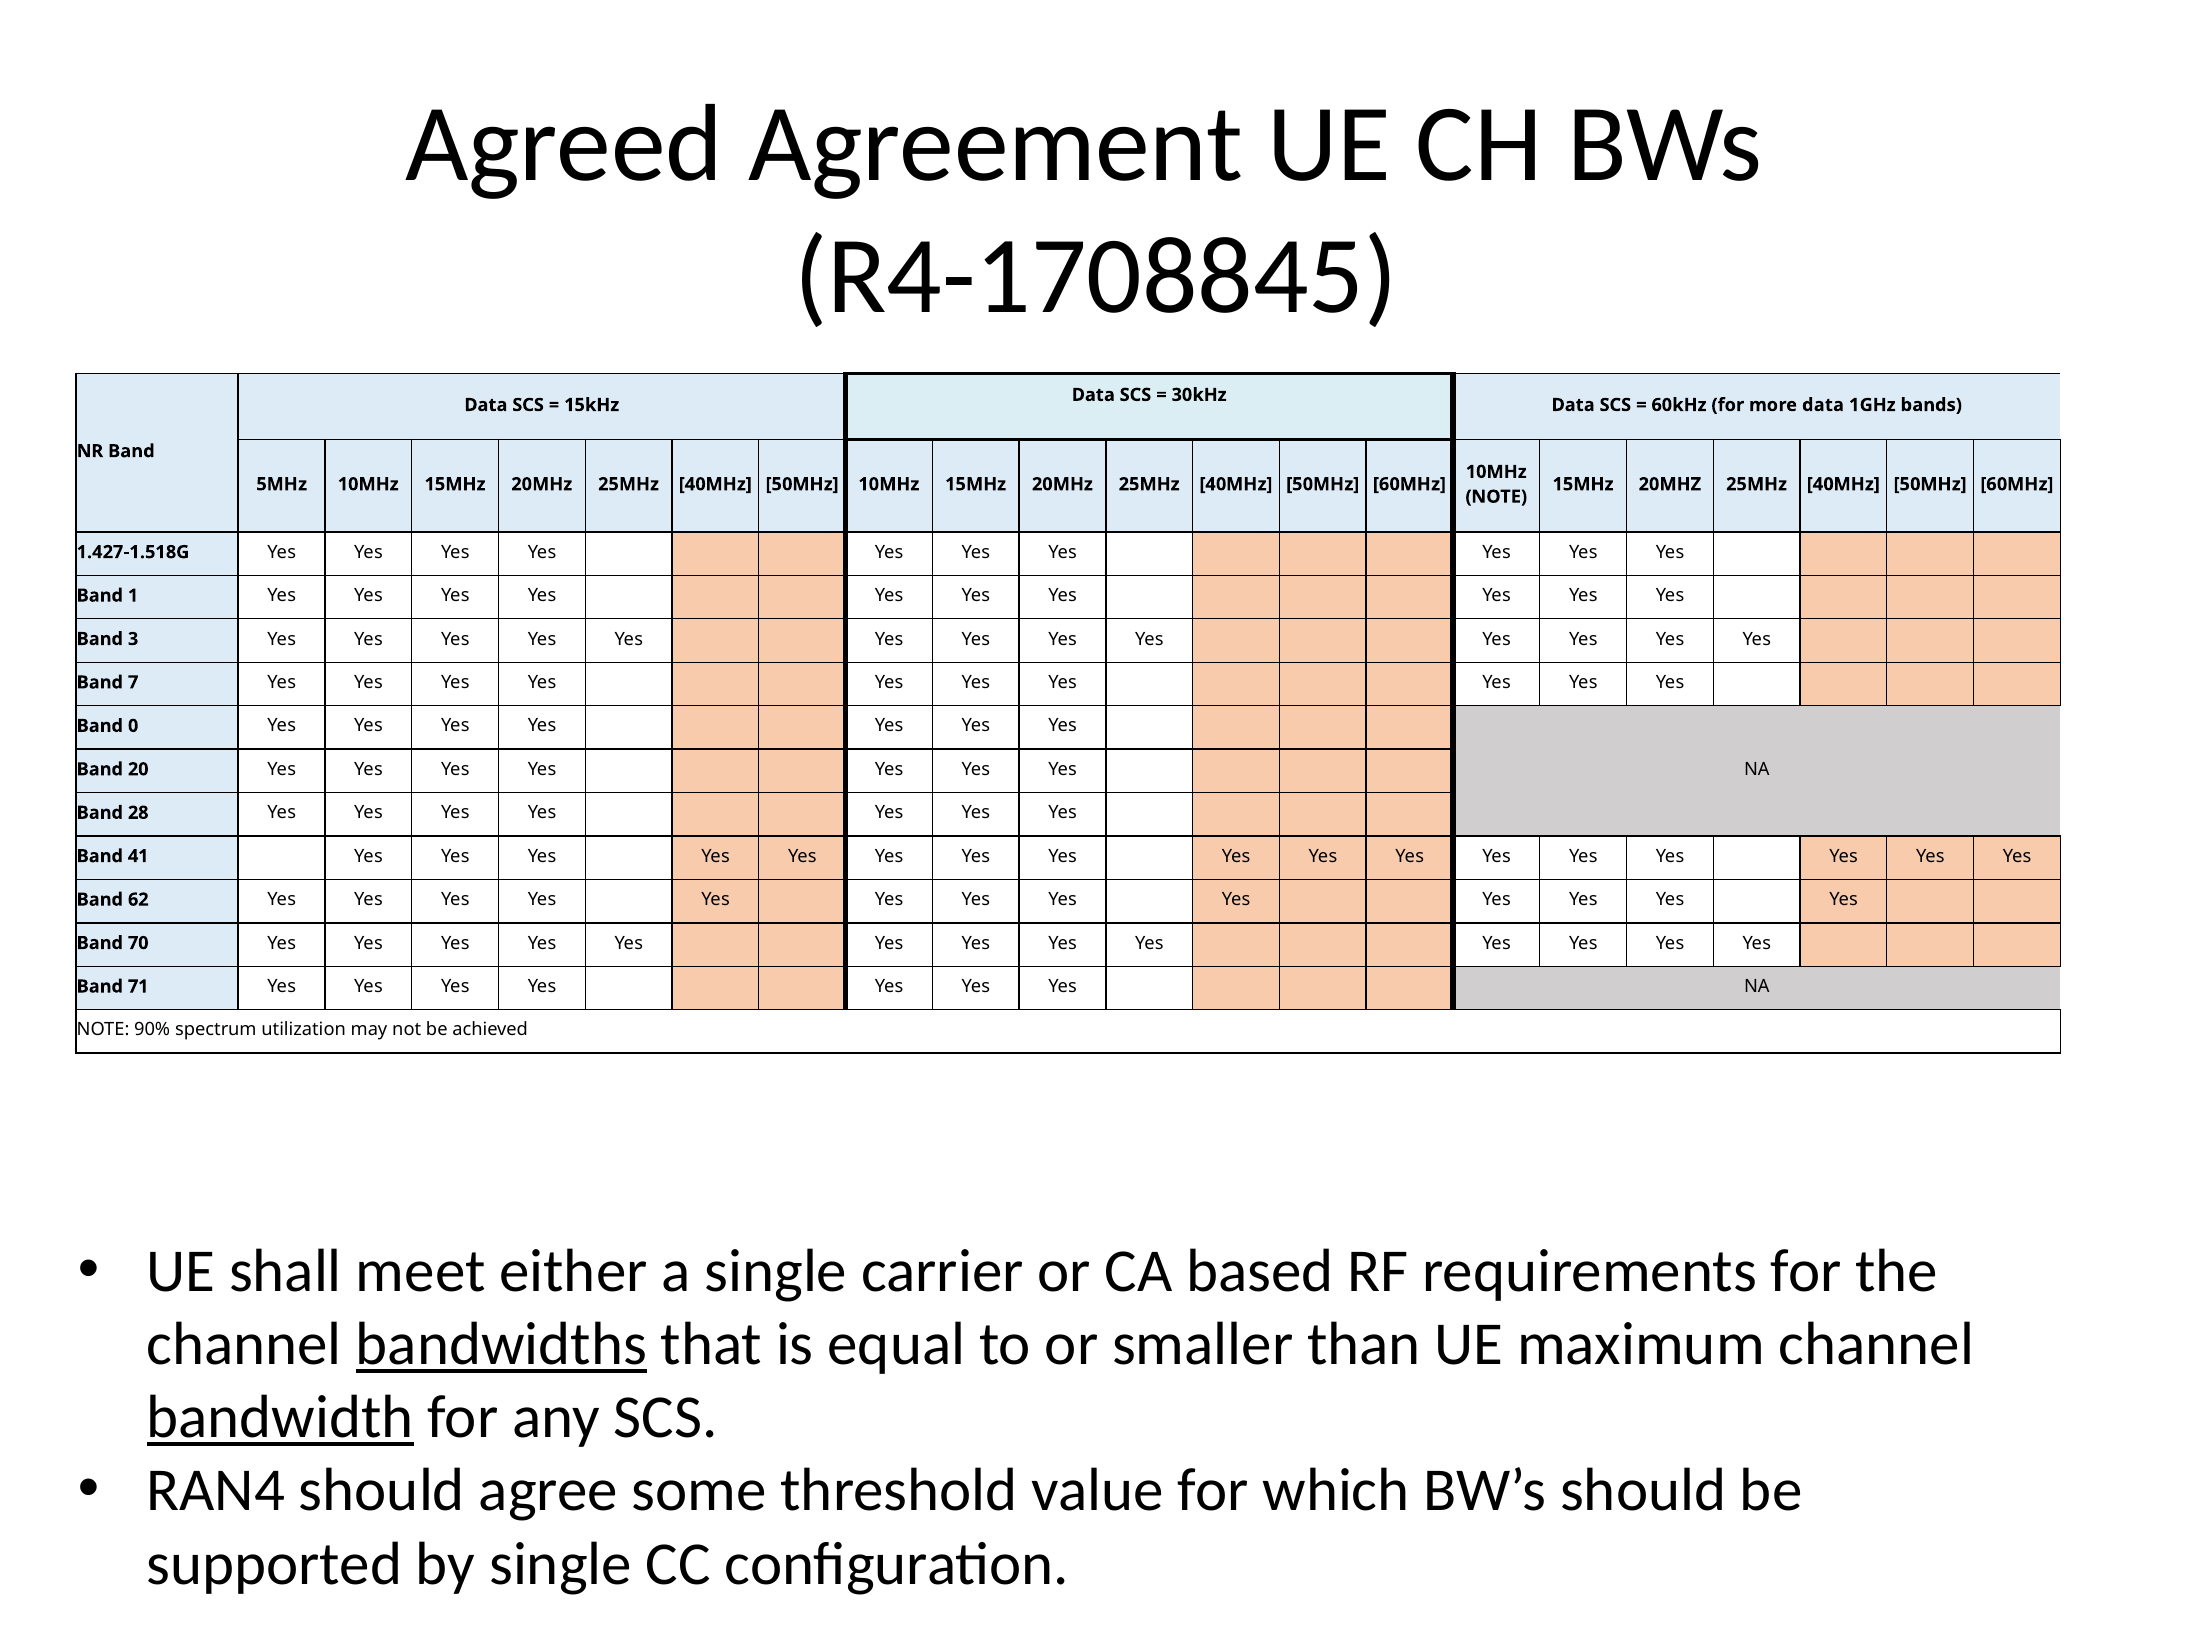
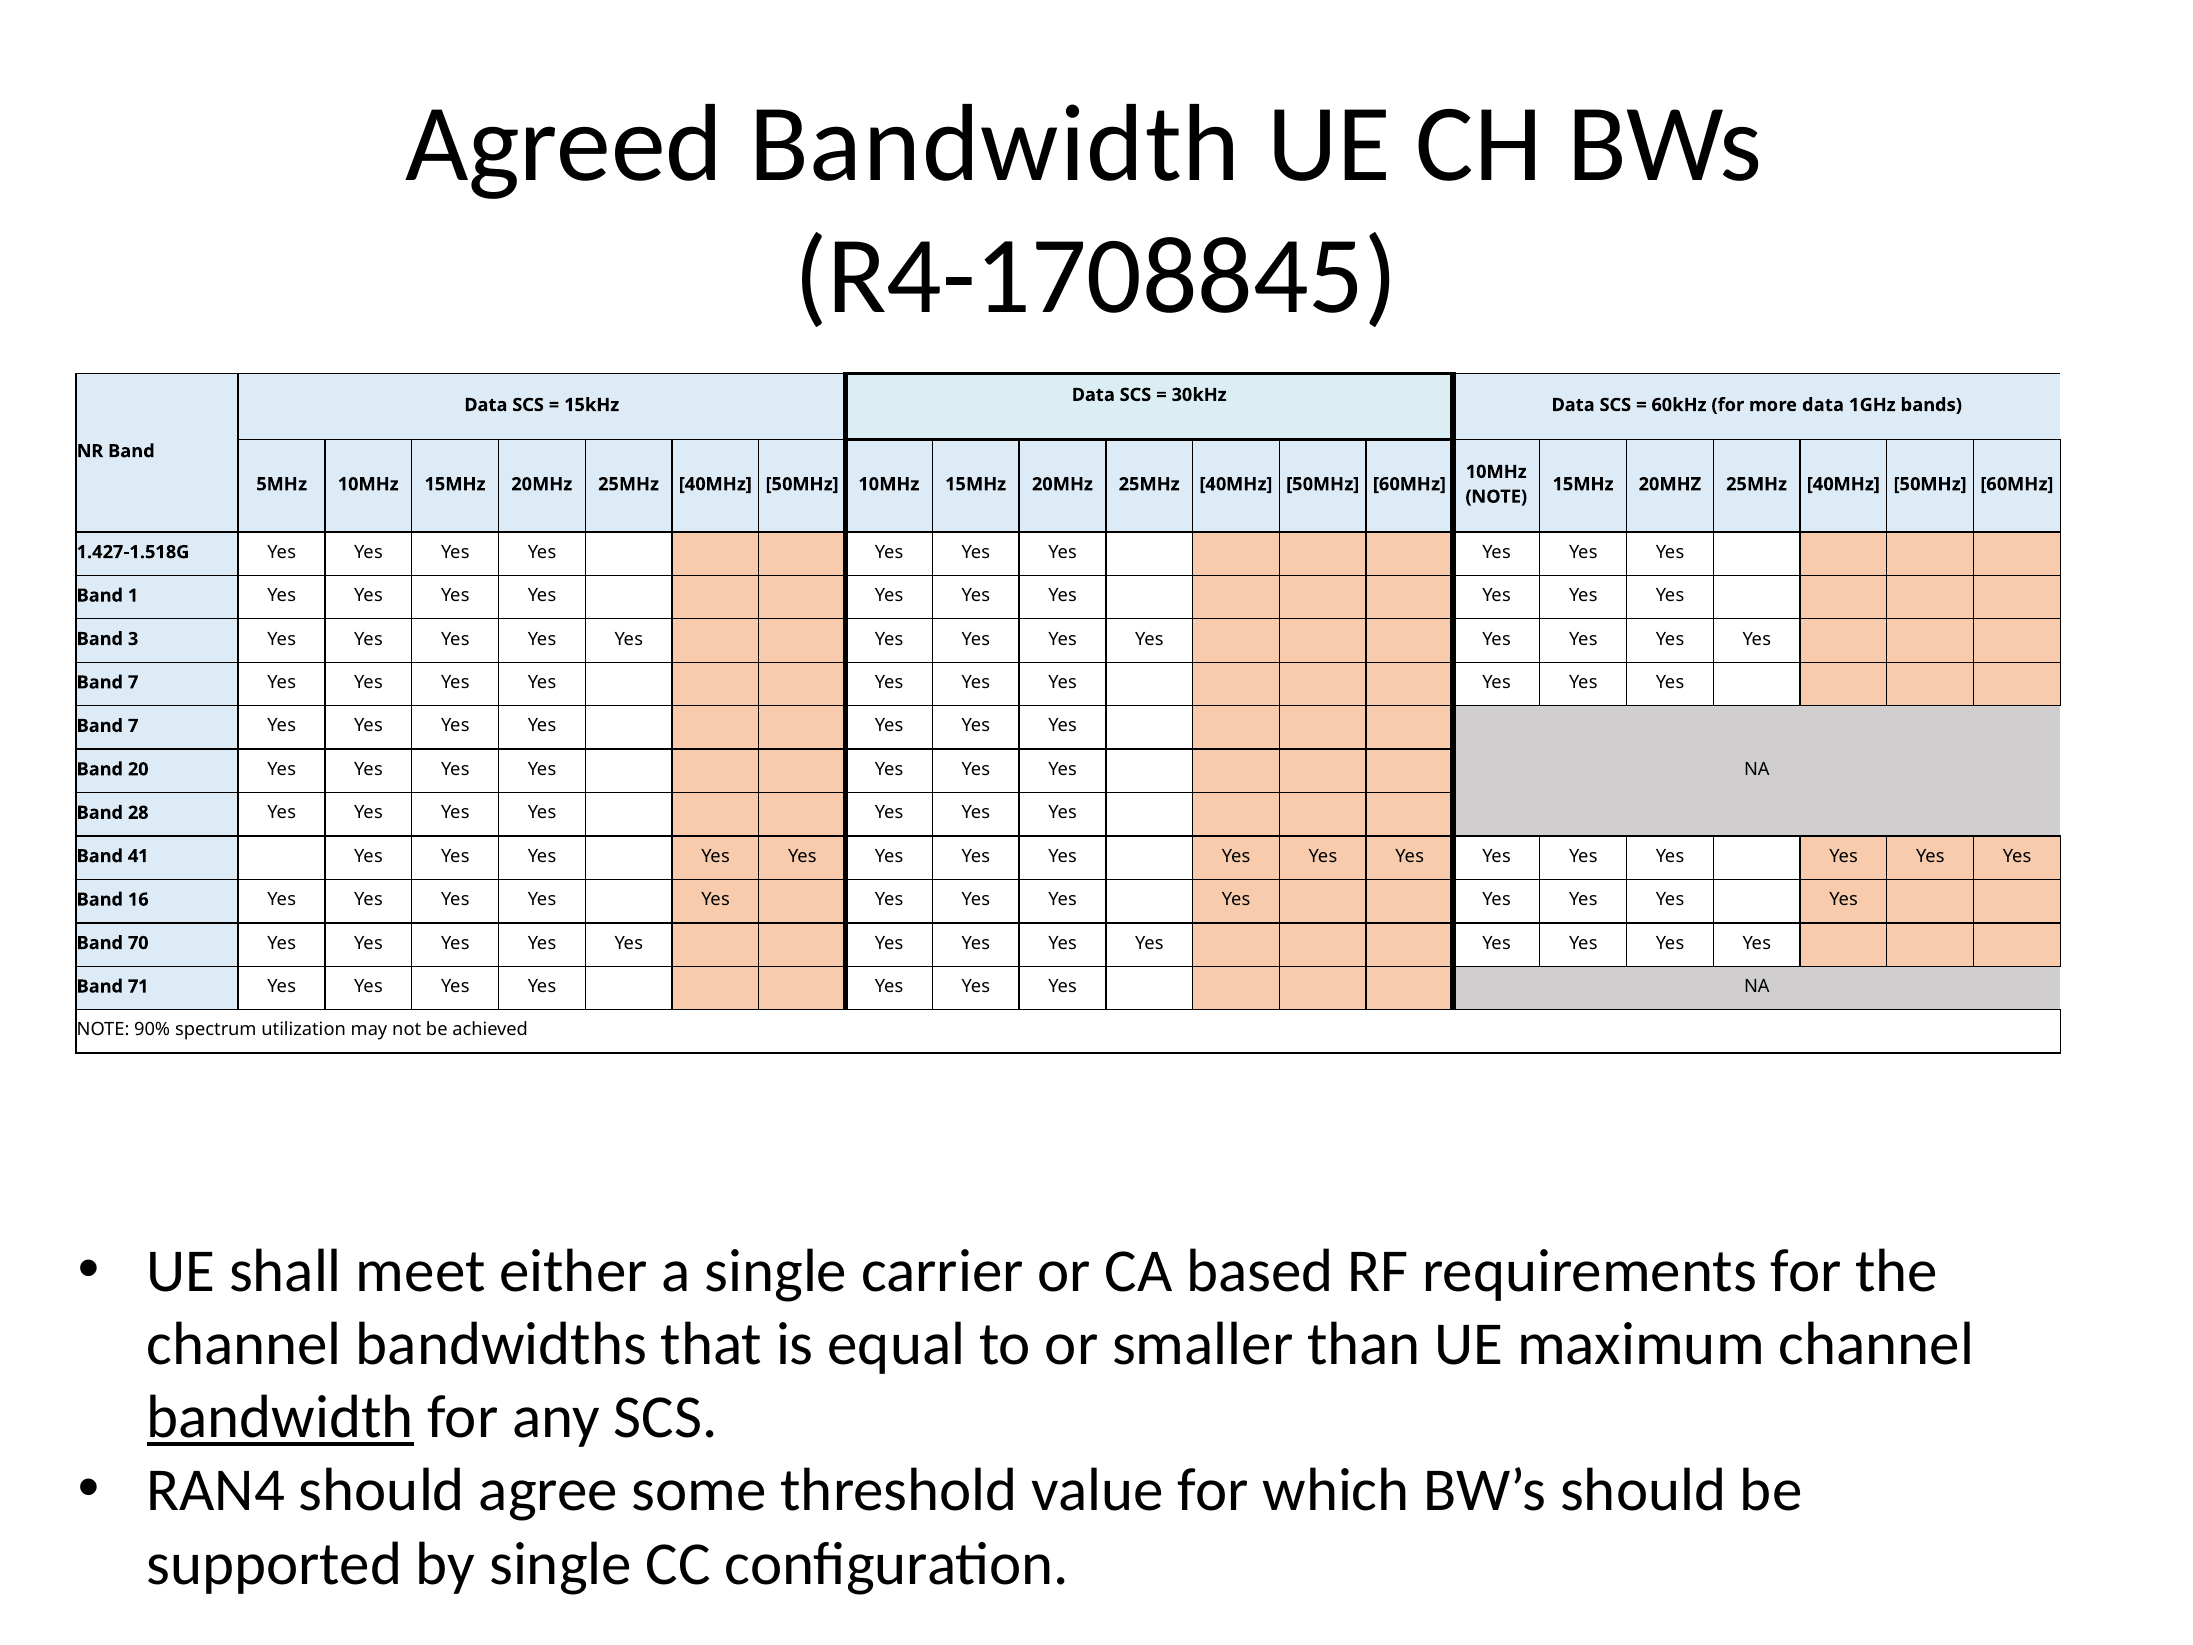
Agreed Agreement: Agreement -> Bandwidth
0 at (133, 726): 0 -> 7
62: 62 -> 16
bandwidths underline: present -> none
